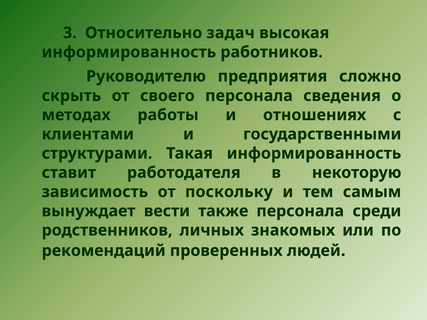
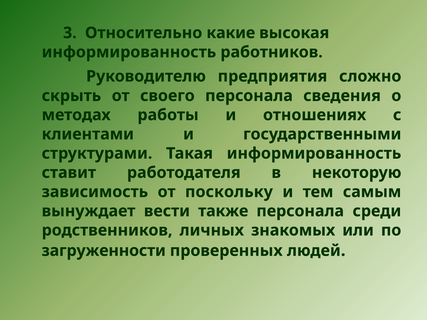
задач: задач -> какие
рекомендаций: рекомендаций -> загруженности
